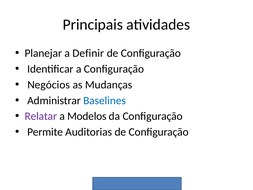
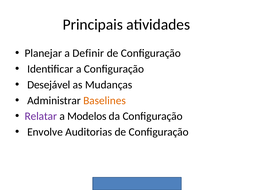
Negócios: Negócios -> Desejável
Baselines colour: blue -> orange
Permite: Permite -> Envolve
